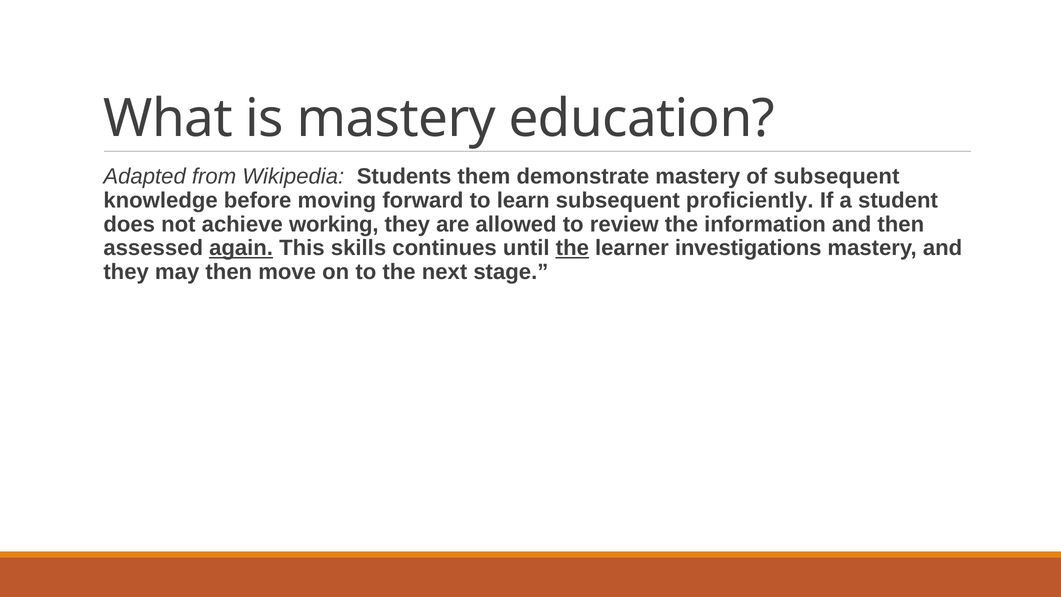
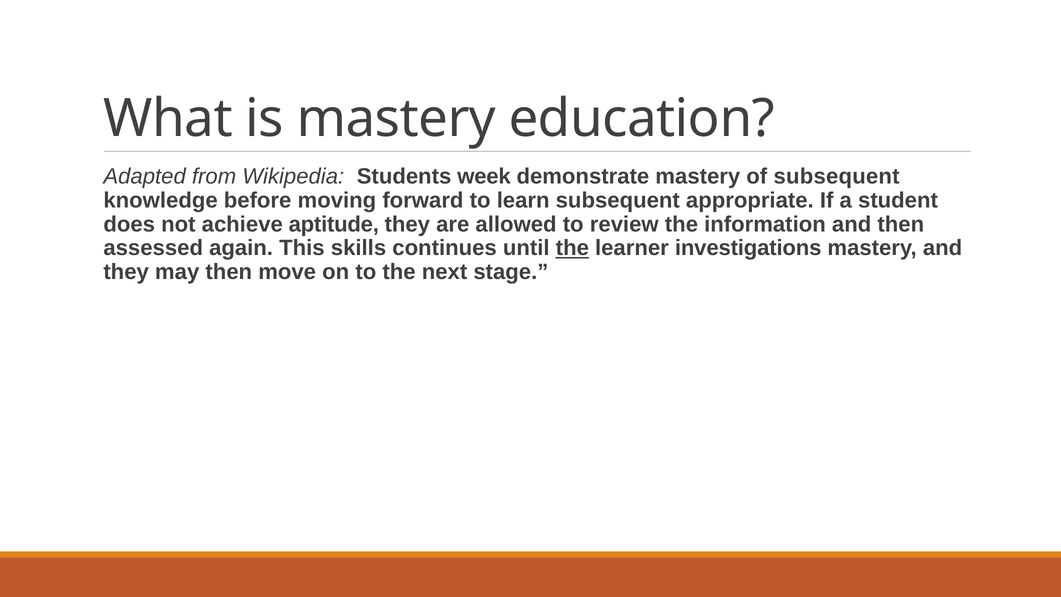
them: them -> week
proficiently: proficiently -> appropriate
working: working -> aptitude
again underline: present -> none
